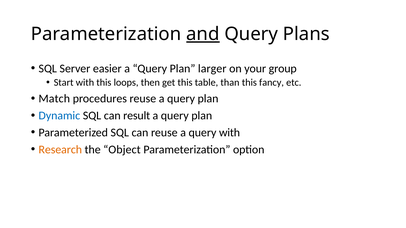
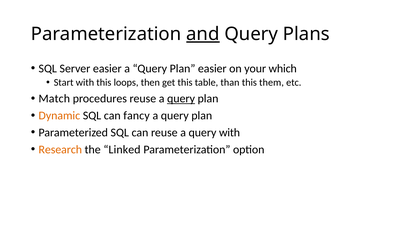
Plan larger: larger -> easier
group: group -> which
fancy: fancy -> them
query at (181, 99) underline: none -> present
Dynamic colour: blue -> orange
result: result -> fancy
Object: Object -> Linked
